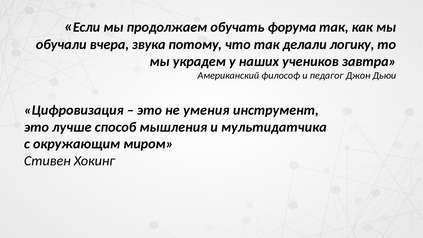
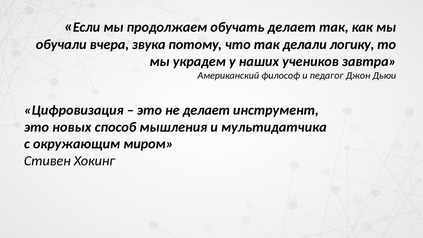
обучать форума: форума -> делает
не умения: умения -> делает
лучше: лучше -> новых
